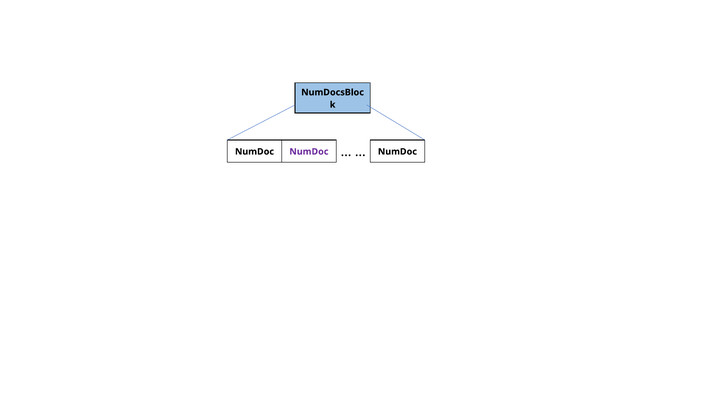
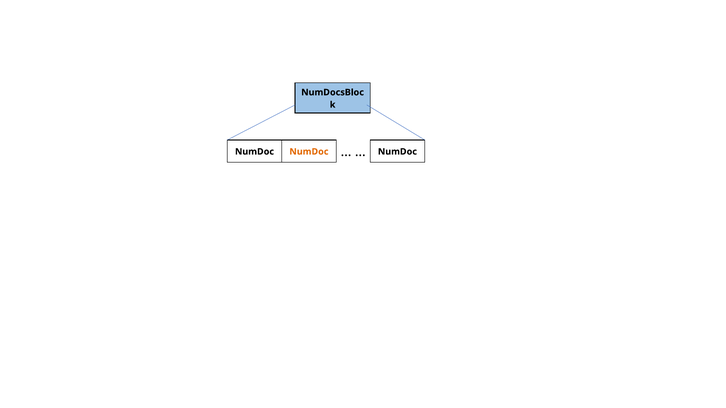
NumDoc at (309, 152) colour: purple -> orange
